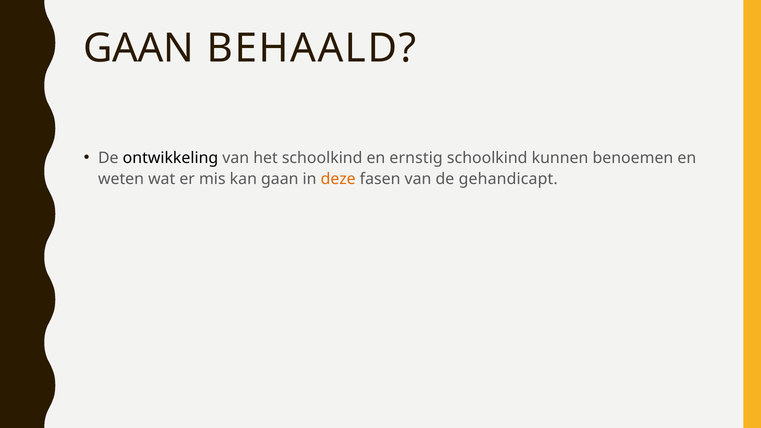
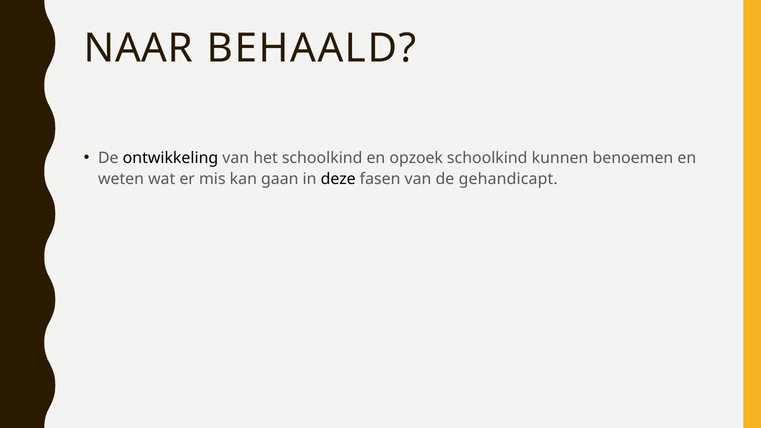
GAAN at (139, 48): GAAN -> NAAR
ernstig: ernstig -> opzoek
deze colour: orange -> black
